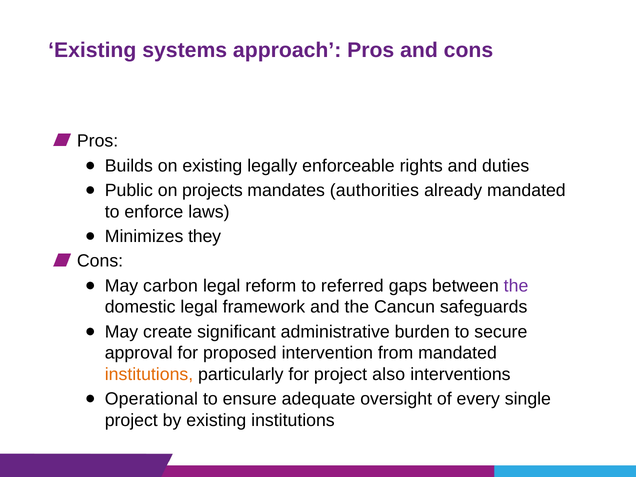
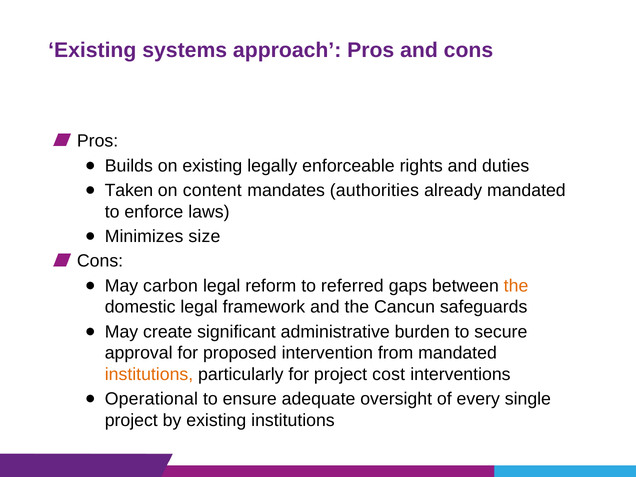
Public: Public -> Taken
projects: projects -> content
they: they -> size
the at (516, 286) colour: purple -> orange
also: also -> cost
